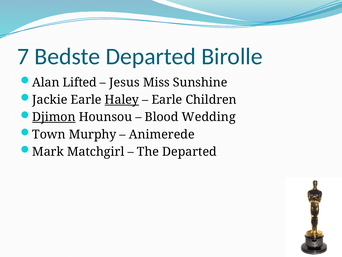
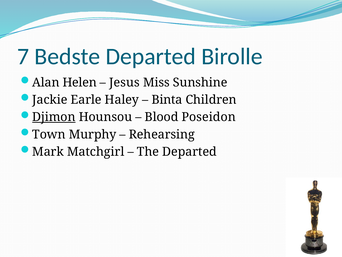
Lifted: Lifted -> Helen
Haley underline: present -> none
Earle at (167, 100): Earle -> Binta
Wedding: Wedding -> Poseidon
Animerede: Animerede -> Rehearsing
